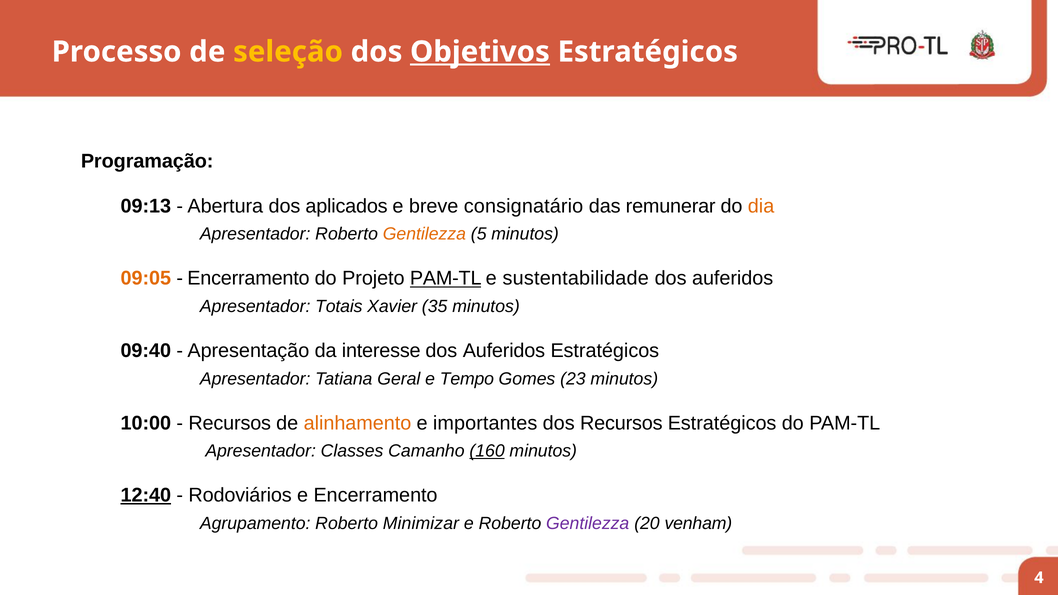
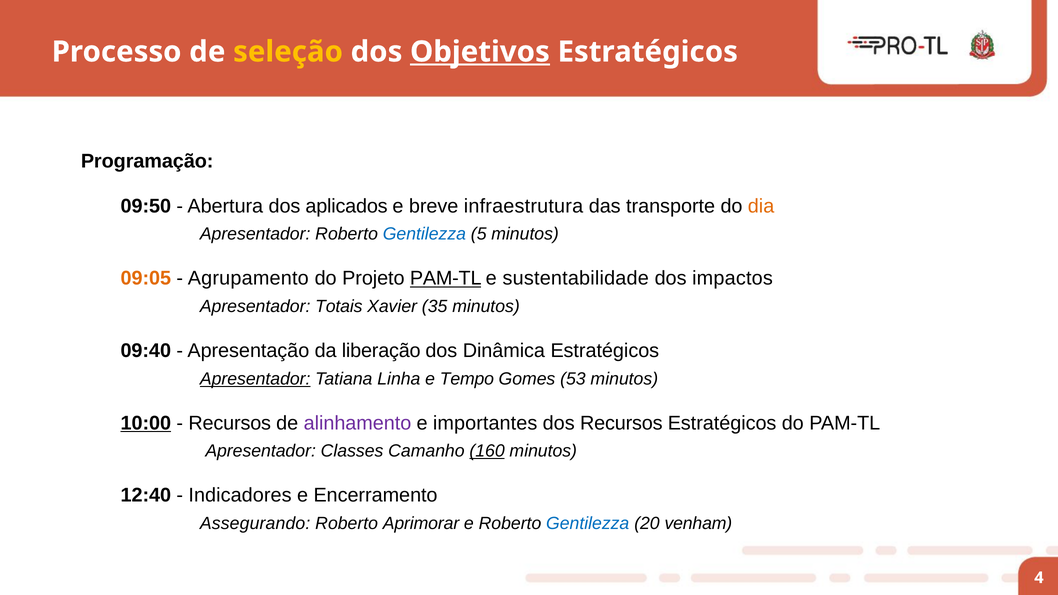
09:13: 09:13 -> 09:50
consignatário: consignatário -> infraestrutura
remunerar: remunerar -> transporte
Gentilezza at (424, 234) colour: orange -> blue
Encerramento at (248, 278): Encerramento -> Agrupamento
auferidos at (733, 278): auferidos -> impactos
interesse: interesse -> liberação
Auferidos at (504, 351): Auferidos -> Dinâmica
Apresentador at (255, 379) underline: none -> present
Geral: Geral -> Linha
23: 23 -> 53
10:00 underline: none -> present
alinhamento colour: orange -> purple
12:40 underline: present -> none
Rodoviários: Rodoviários -> Indicadores
Agrupamento: Agrupamento -> Assegurando
Minimizar: Minimizar -> Aprimorar
Gentilezza at (588, 523) colour: purple -> blue
